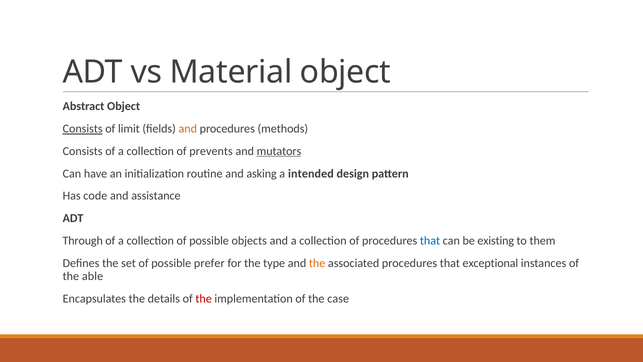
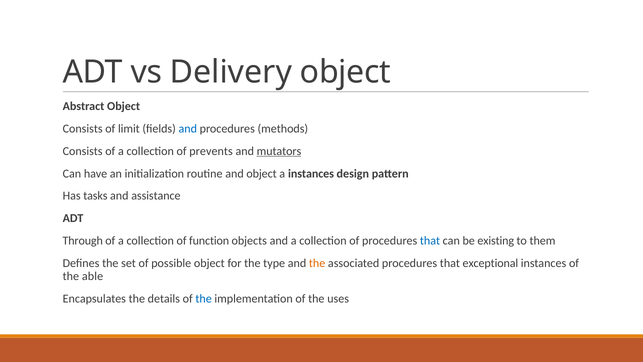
Material: Material -> Delivery
Consists at (83, 129) underline: present -> none
and at (188, 129) colour: orange -> blue
and asking: asking -> object
a intended: intended -> instances
code: code -> tasks
collection of possible: possible -> function
possible prefer: prefer -> object
the at (204, 298) colour: red -> blue
case: case -> uses
